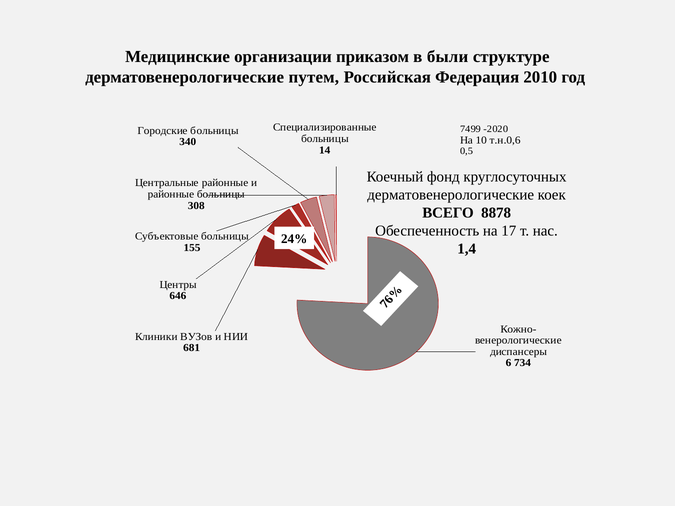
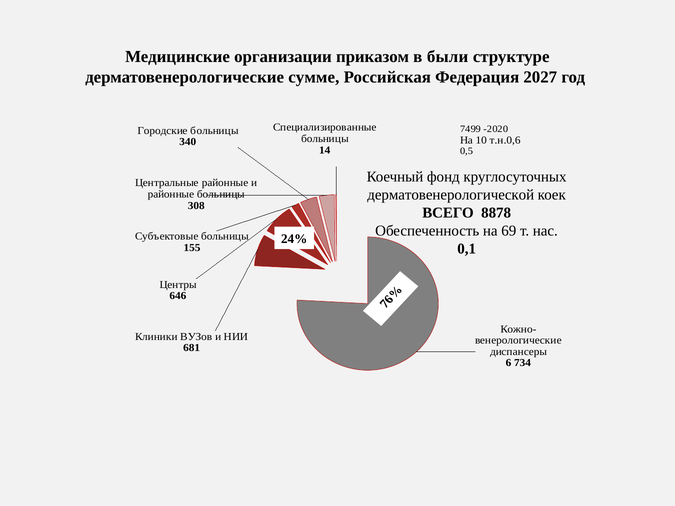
путем: путем -> сумме
2010: 2010 -> 2027
дерматовенерологические at (451, 195): дерматовенерологические -> дерматовенерологической
17: 17 -> 69
1,4: 1,4 -> 0,1
